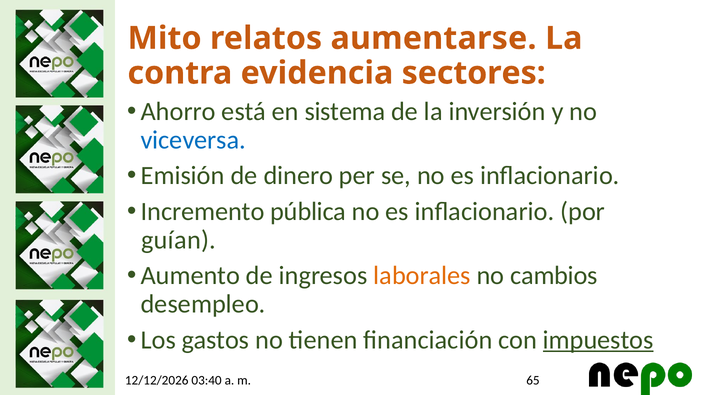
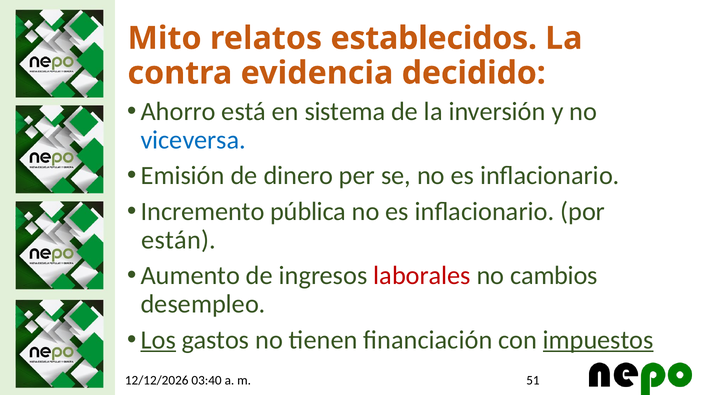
aumentarse: aumentarse -> establecidos
sectores: sectores -> decidido
guían: guían -> están
laborales colour: orange -> red
Los underline: none -> present
65: 65 -> 51
